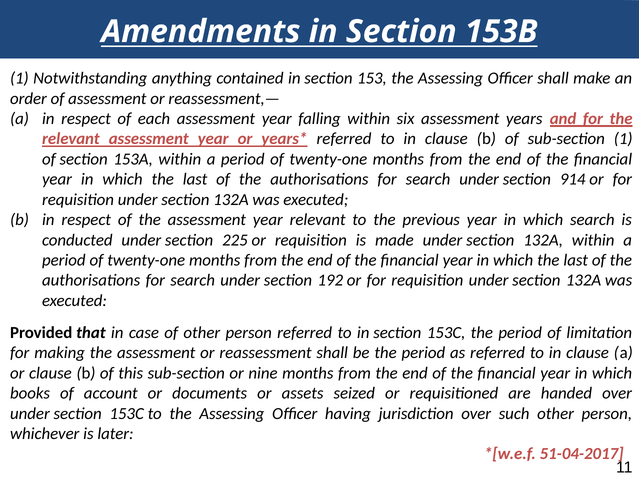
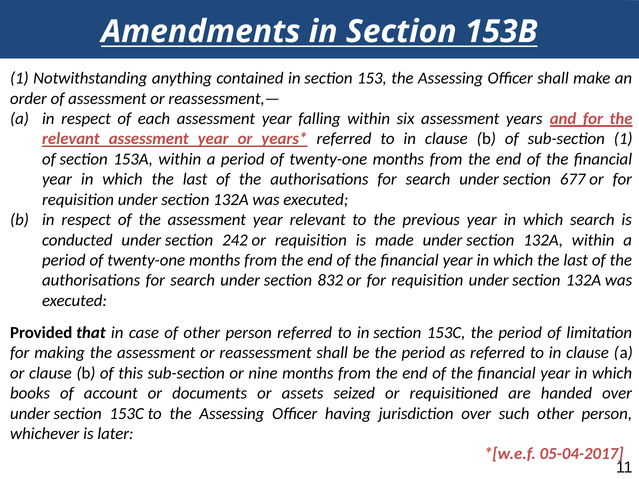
914: 914 -> 677
225: 225 -> 242
192: 192 -> 832
51-04-2017: 51-04-2017 -> 05-04-2017
